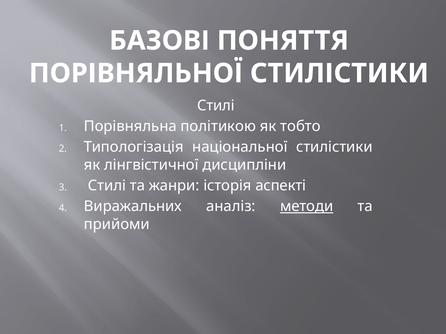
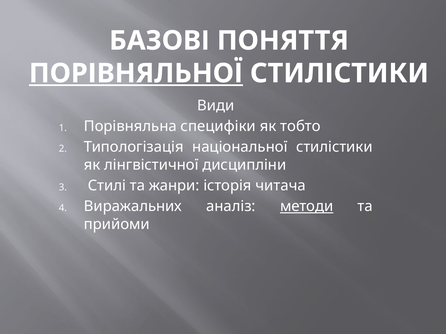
ПОРІВНЯЛЬНОЇ underline: none -> present
Стилі at (216, 106): Стилі -> Види
політикою: політикою -> специфіки
аспекті: аспекті -> читача
